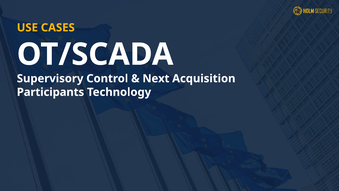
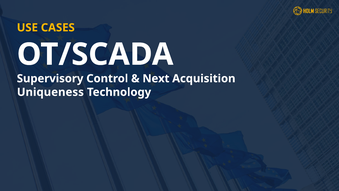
Participants: Participants -> Uniqueness
